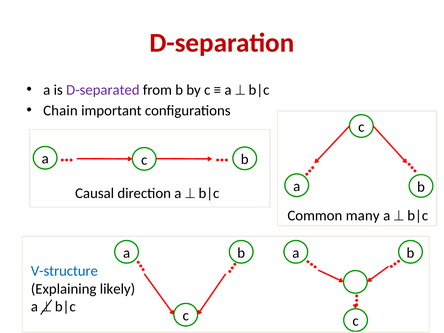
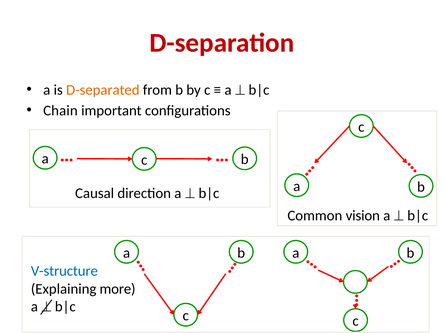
D-separated colour: purple -> orange
many: many -> vision
likely: likely -> more
